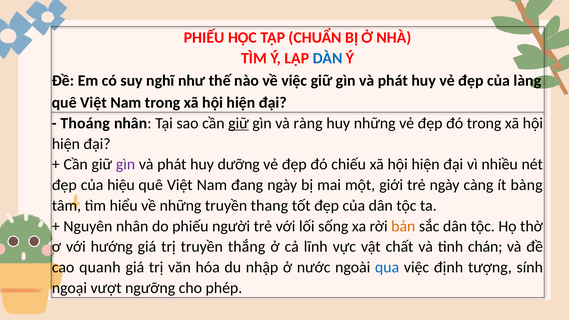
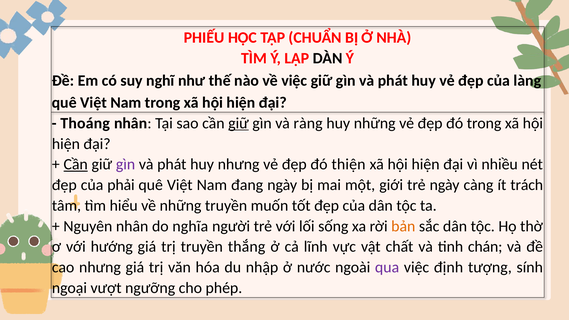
DÀN colour: blue -> black
Cần at (76, 164) underline: none -> present
huy dưỡng: dưỡng -> nhưng
chiếu: chiếu -> thiện
hiệu: hiệu -> phải
bàng: bàng -> trách
thang: thang -> muốn
do phiếu: phiếu -> nghĩa
cao quanh: quanh -> nhưng
qua colour: blue -> purple
